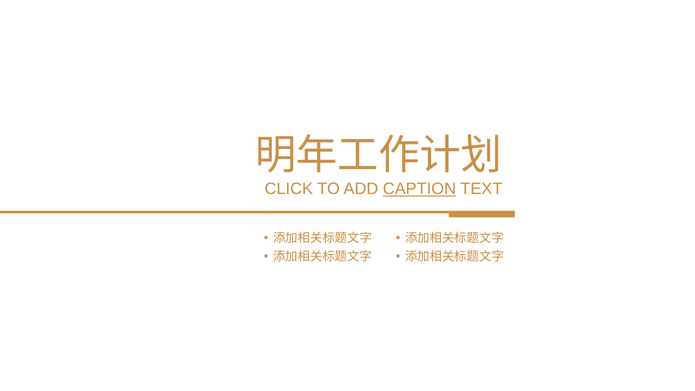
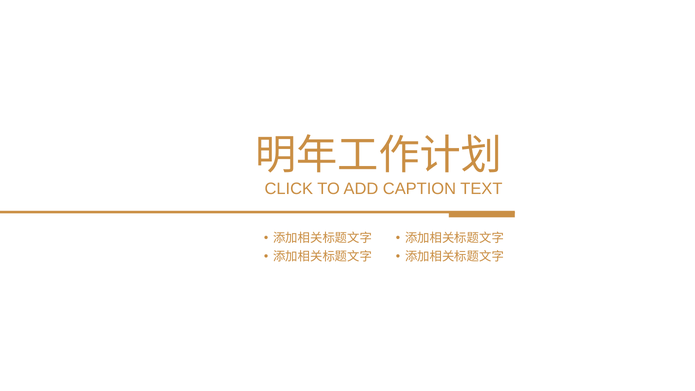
CAPTION underline: present -> none
